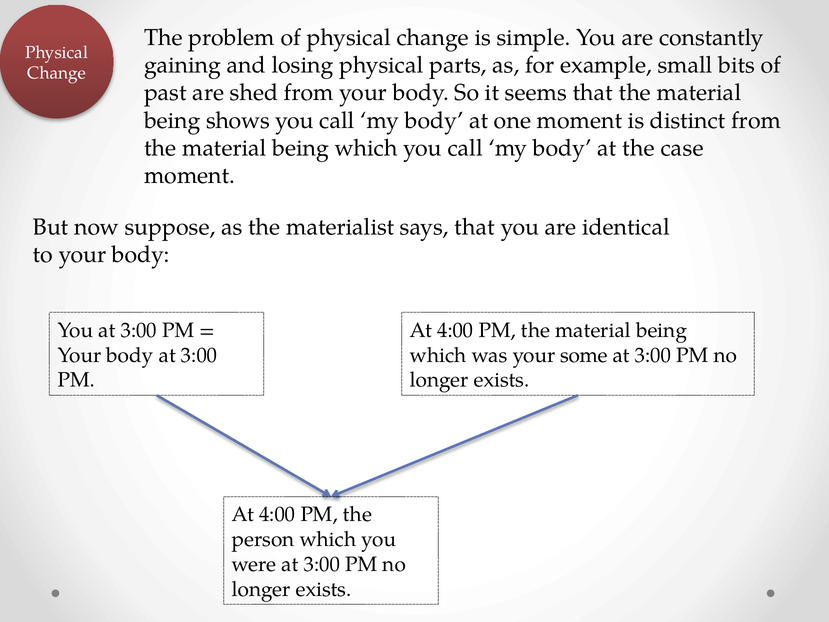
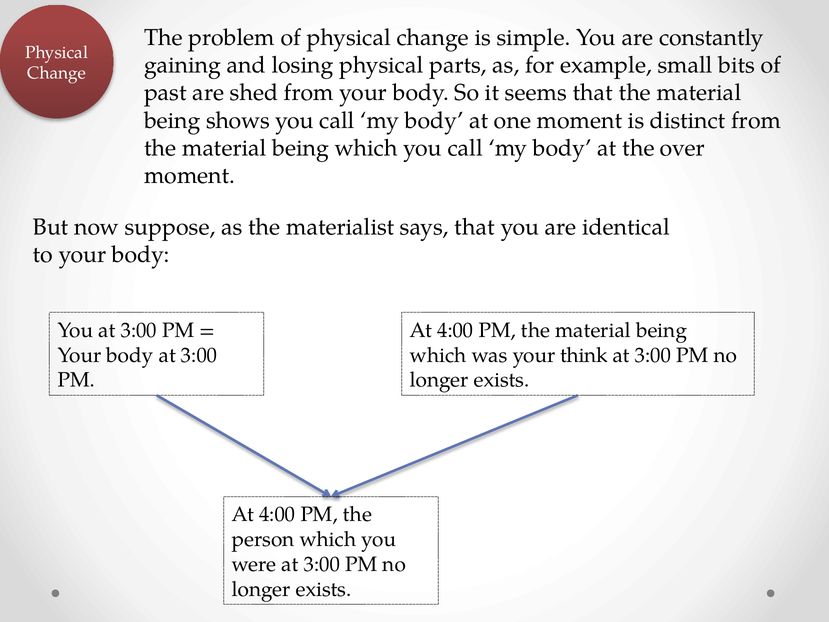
case: case -> over
some: some -> think
